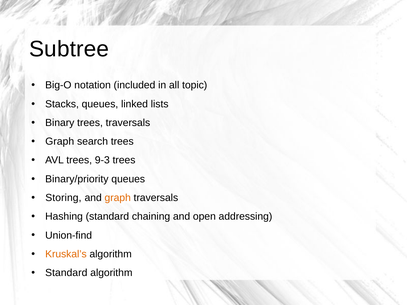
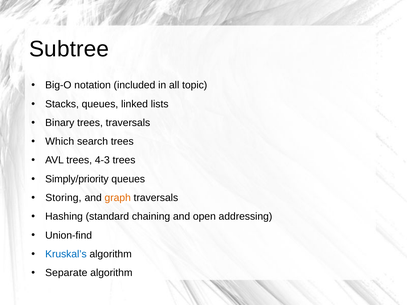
Graph at (60, 142): Graph -> Which
9-3: 9-3 -> 4-3
Binary/priority: Binary/priority -> Simply/priority
Kruskal’s colour: orange -> blue
Standard at (66, 273): Standard -> Separate
